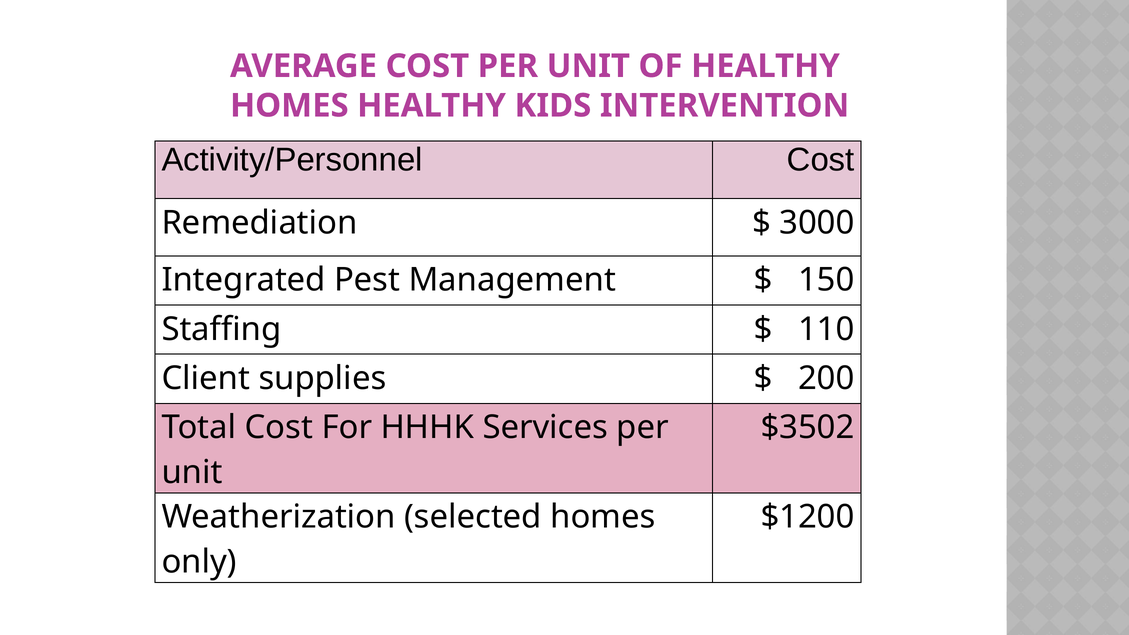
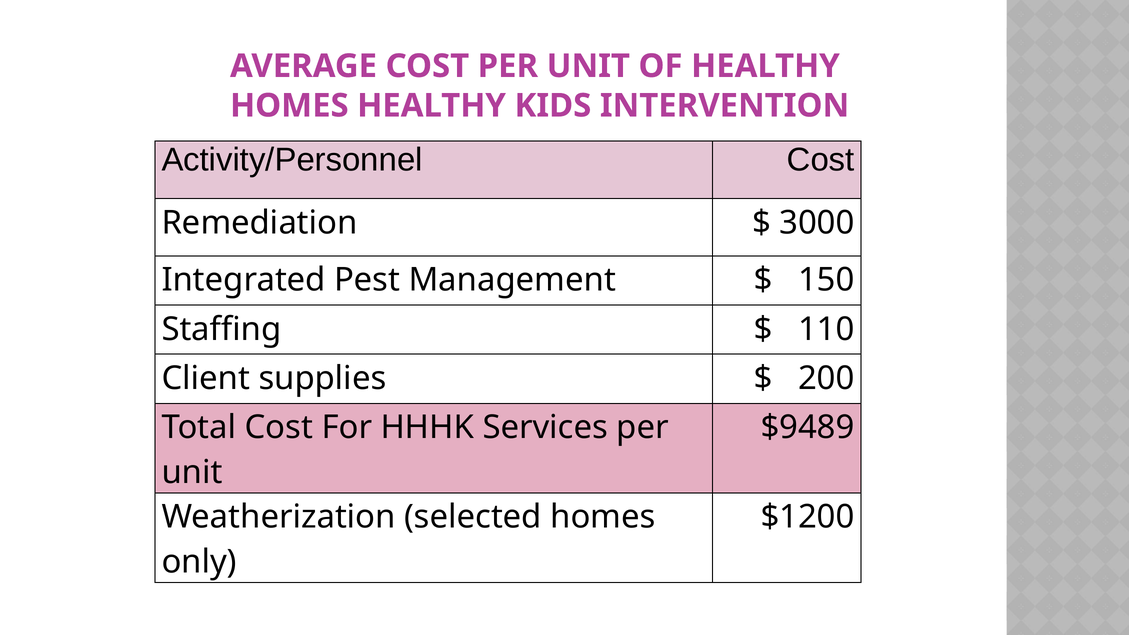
$3502: $3502 -> $9489
